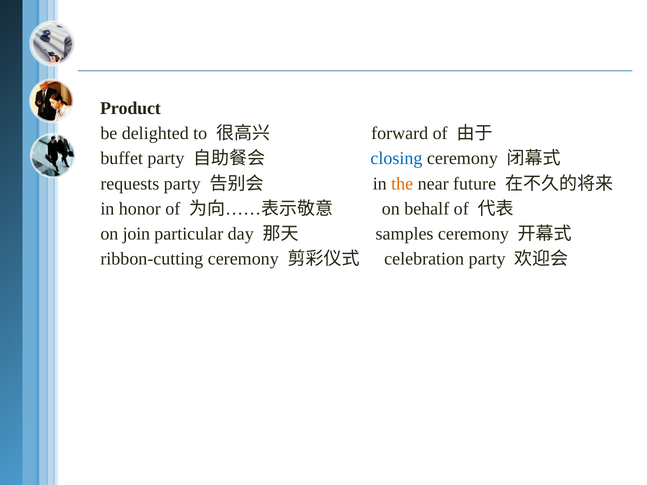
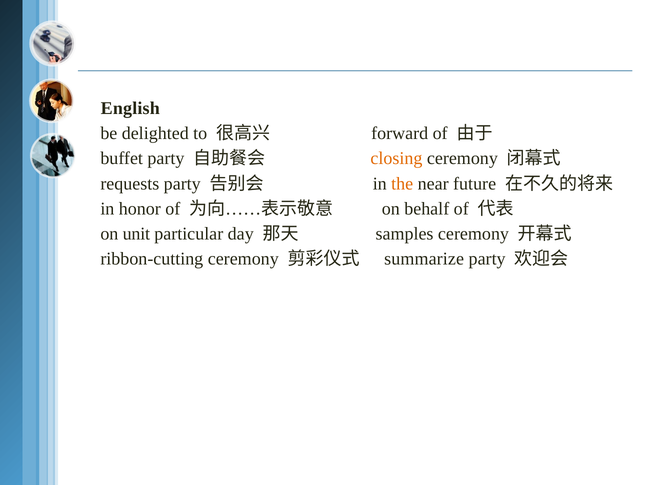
Product: Product -> English
closing colour: blue -> orange
join: join -> unit
celebration: celebration -> summarize
